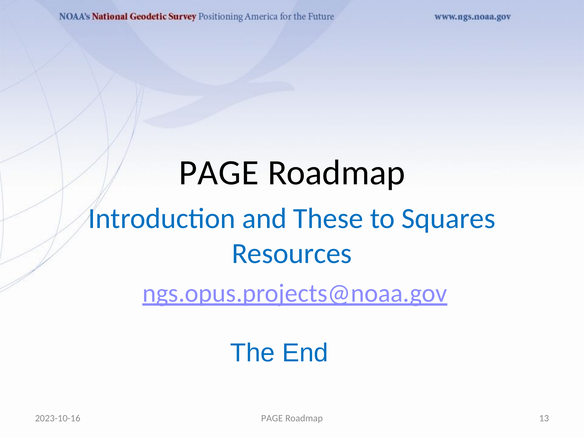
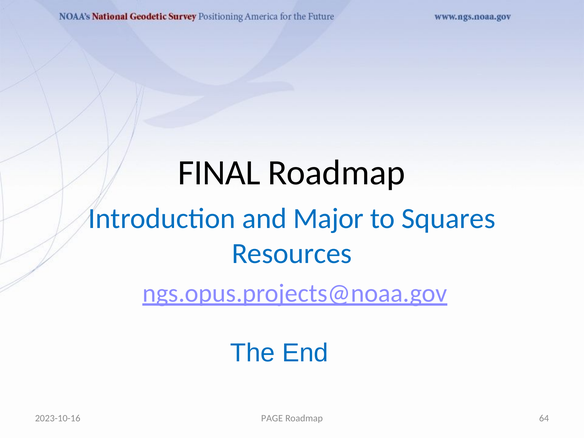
PAGE at (219, 173): PAGE -> FINAL
These: These -> Major
13: 13 -> 64
